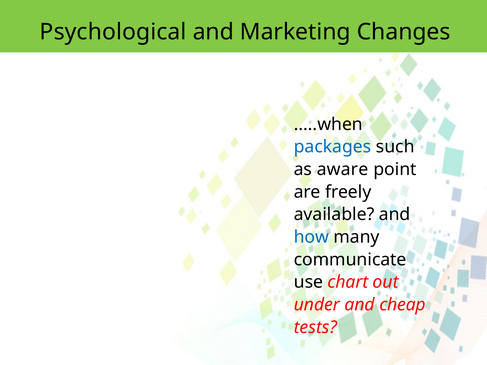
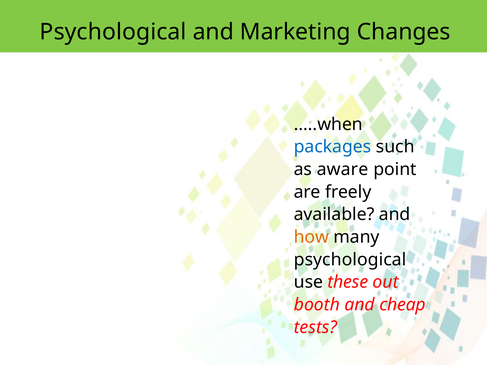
how colour: blue -> orange
communicate at (350, 260): communicate -> psychological
chart: chart -> these
under: under -> booth
